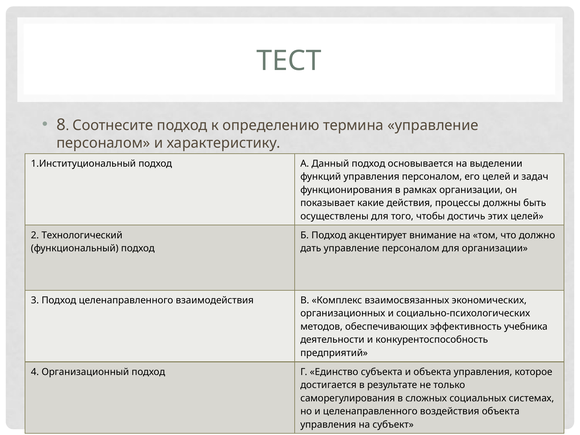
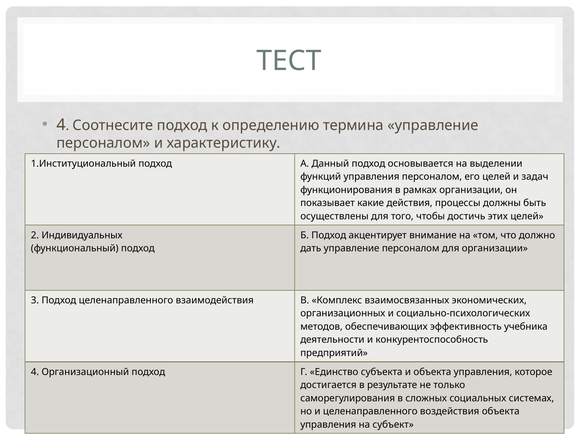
8 at (61, 125): 8 -> 4
Технологический: Технологический -> Индивидуальных
